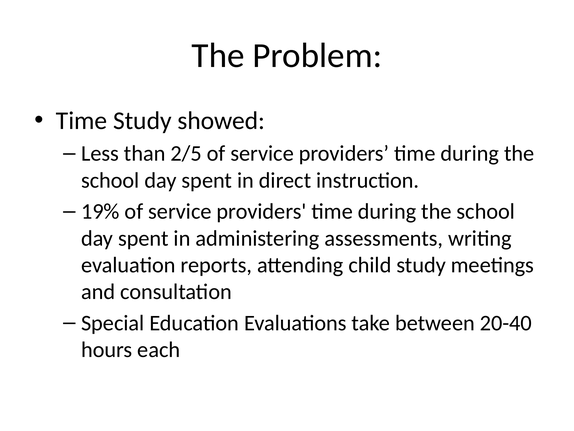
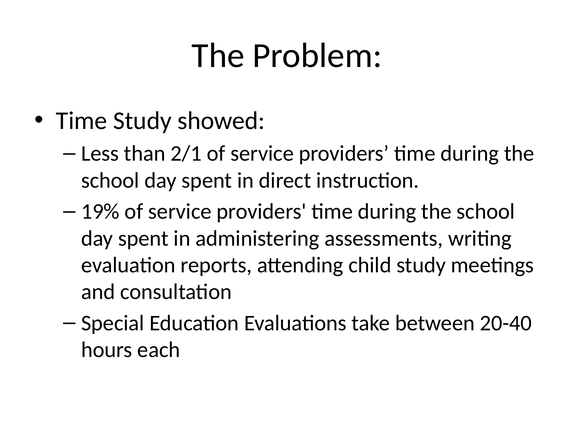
2/5: 2/5 -> 2/1
